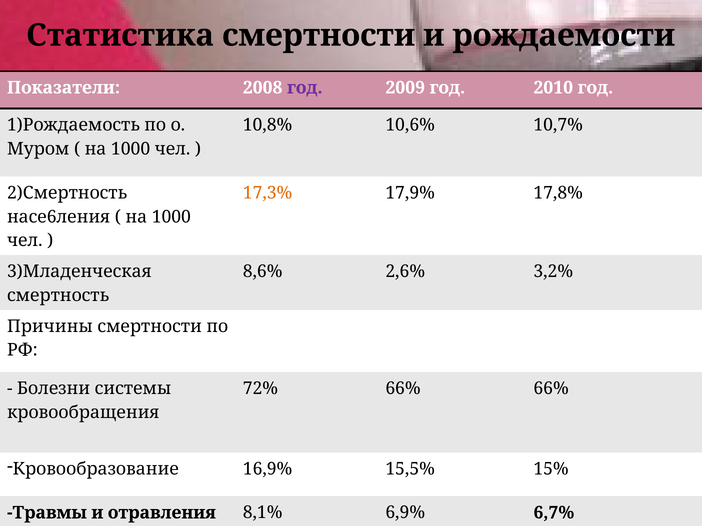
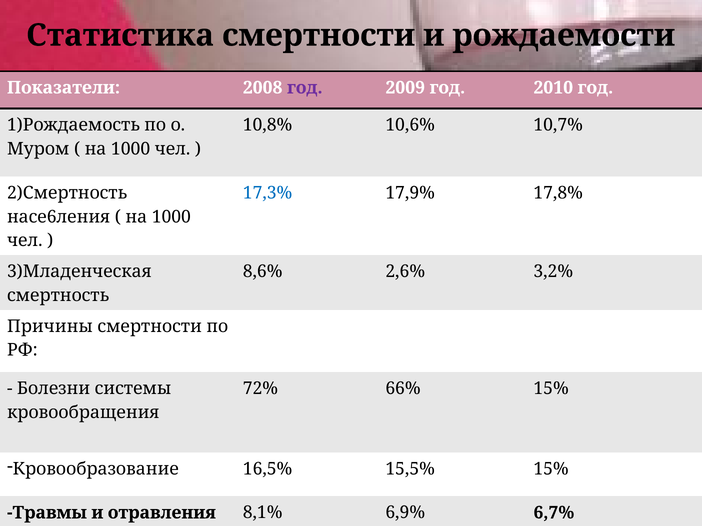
17,3% colour: orange -> blue
66% 66%: 66% -> 15%
16,9%: 16,9% -> 16,5%
